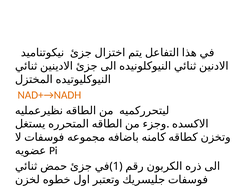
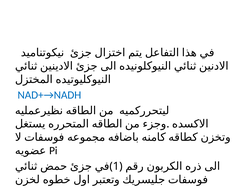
NAD+→NADH colour: orange -> blue
